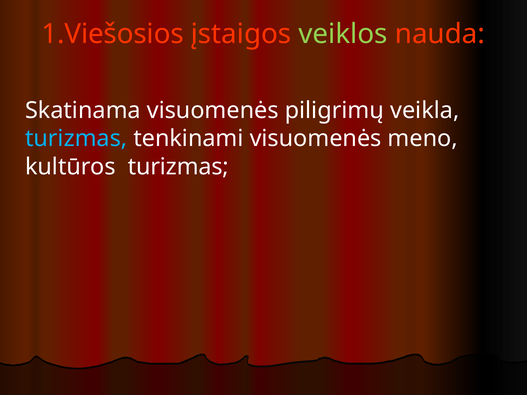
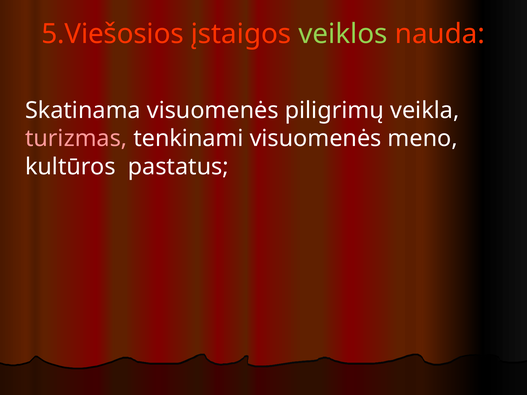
1.Viešosios: 1.Viešosios -> 5.Viešosios
turizmas at (76, 139) colour: light blue -> pink
kultūros turizmas: turizmas -> pastatus
